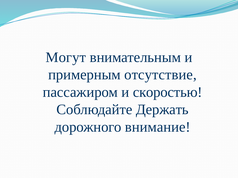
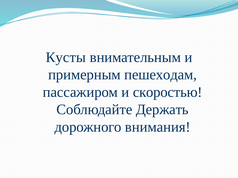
Могут: Могут -> Кусты
отсутствие: отсутствие -> пешеходам
внимание: внимание -> внимания
